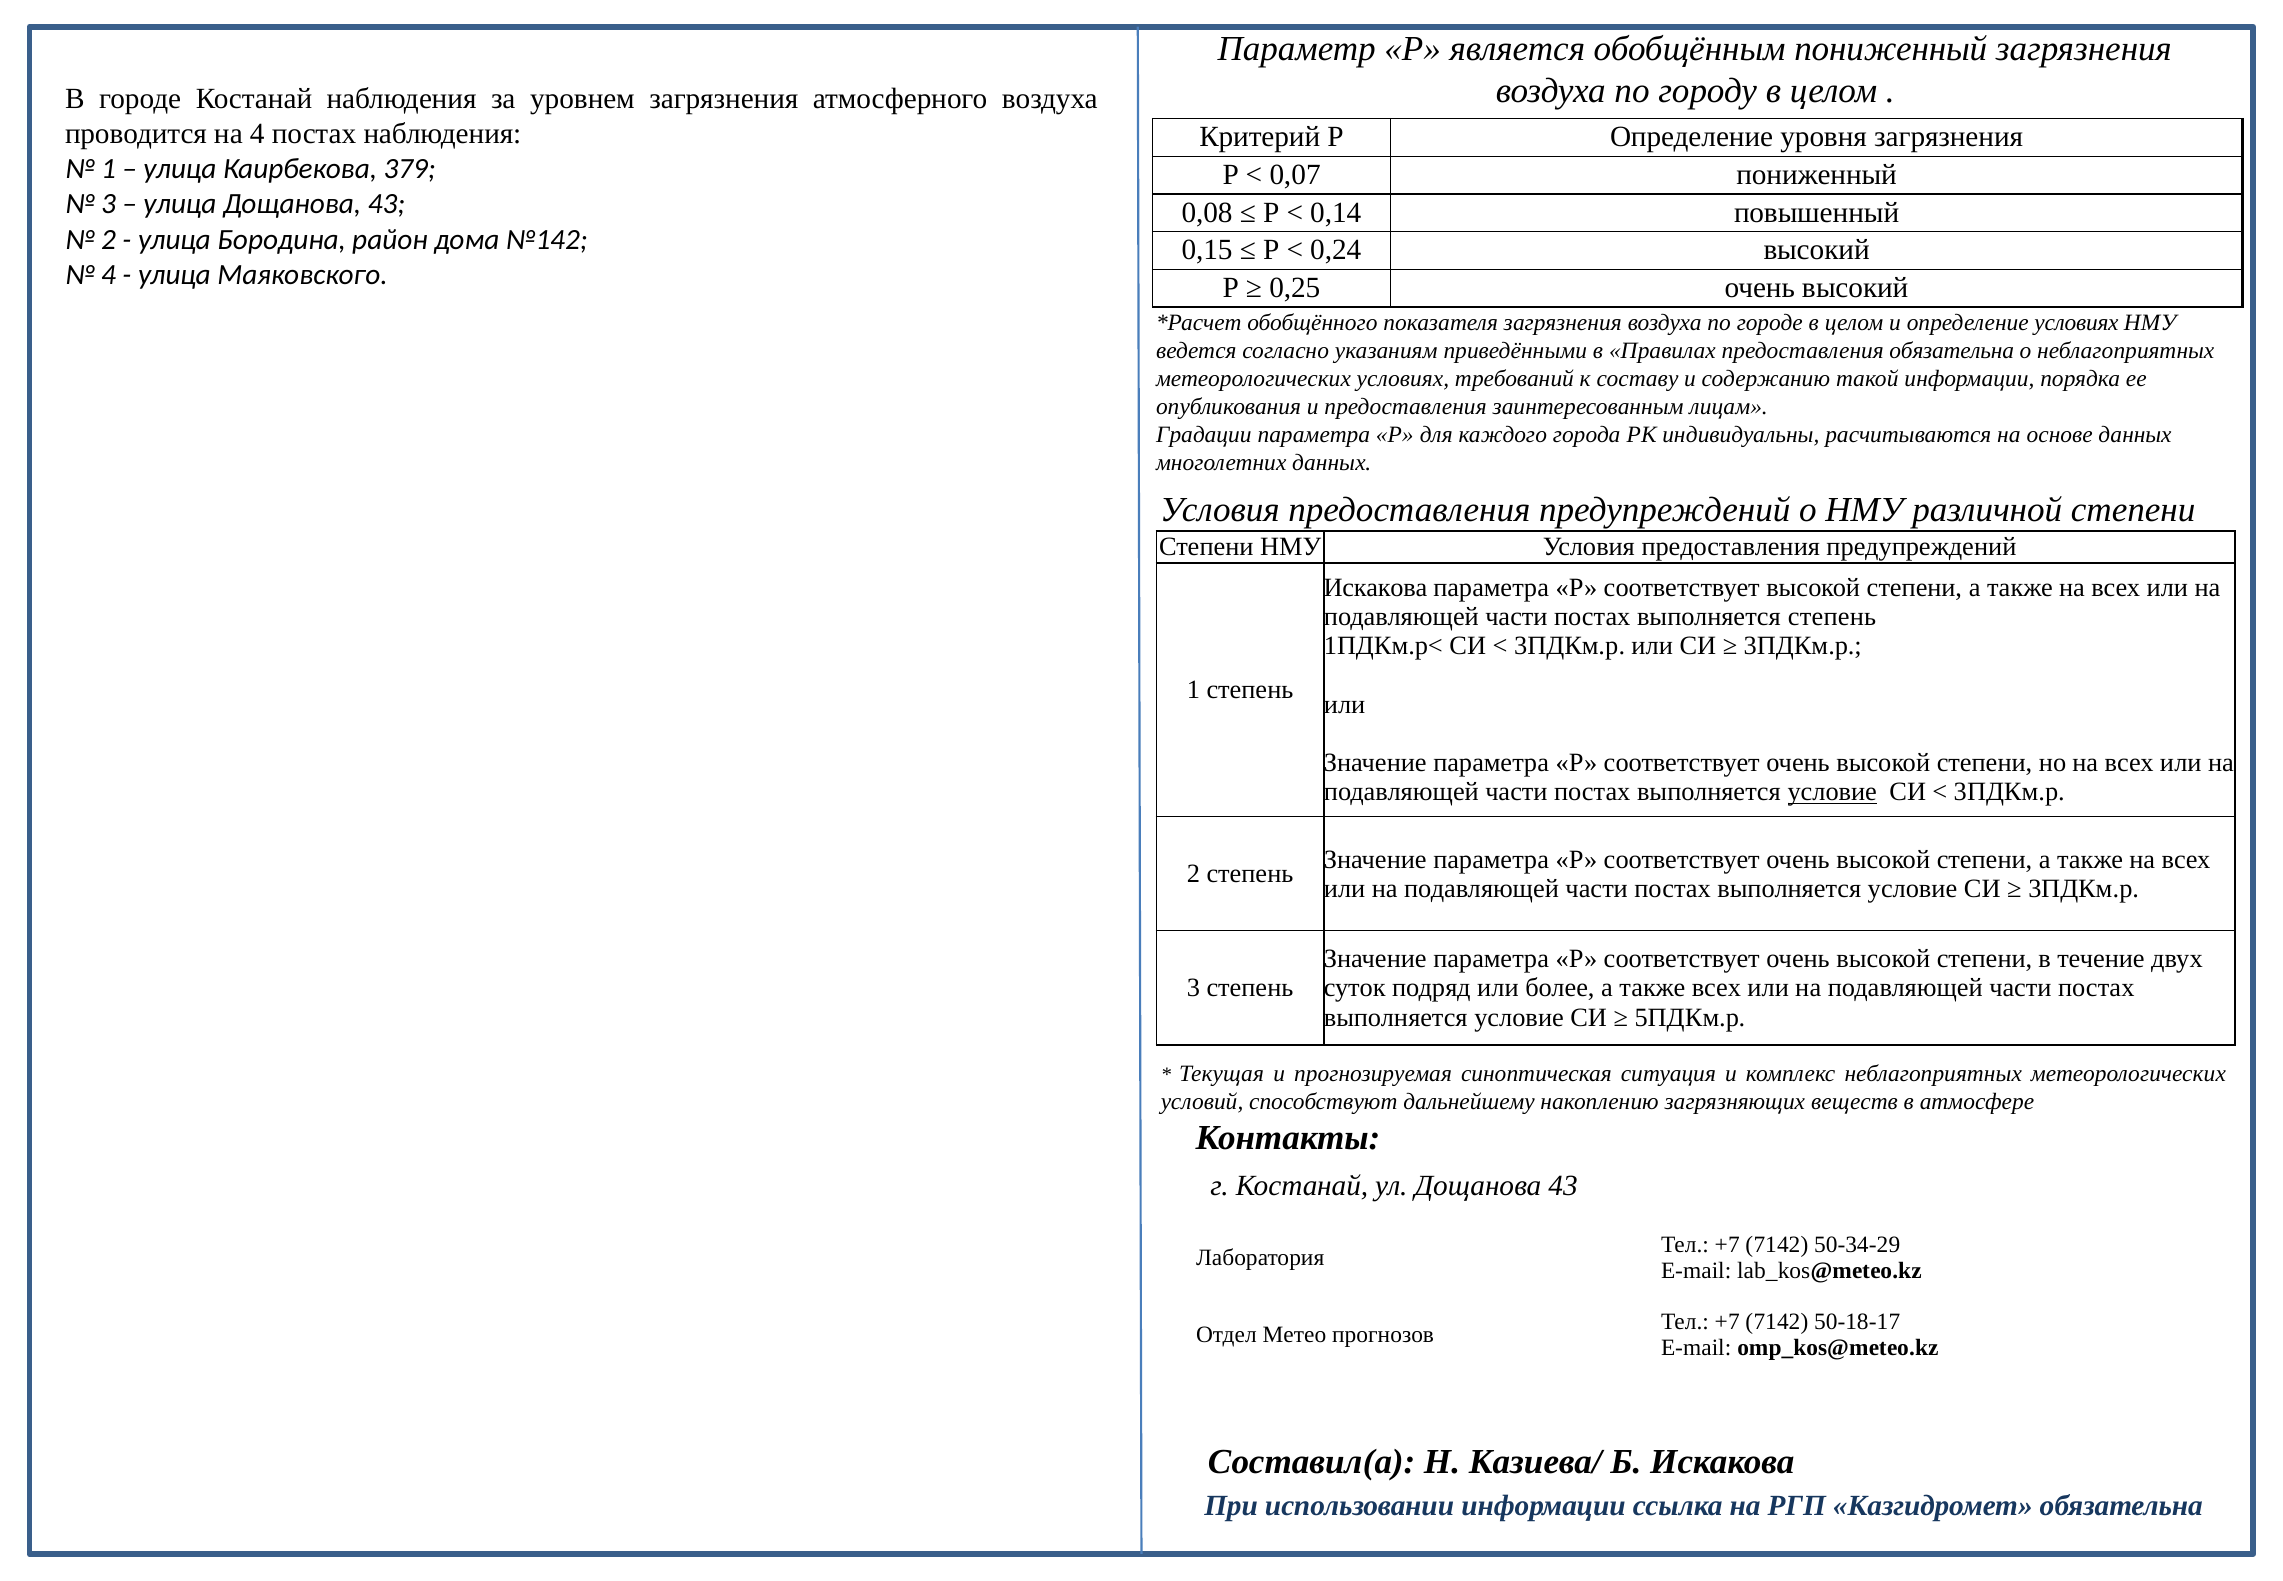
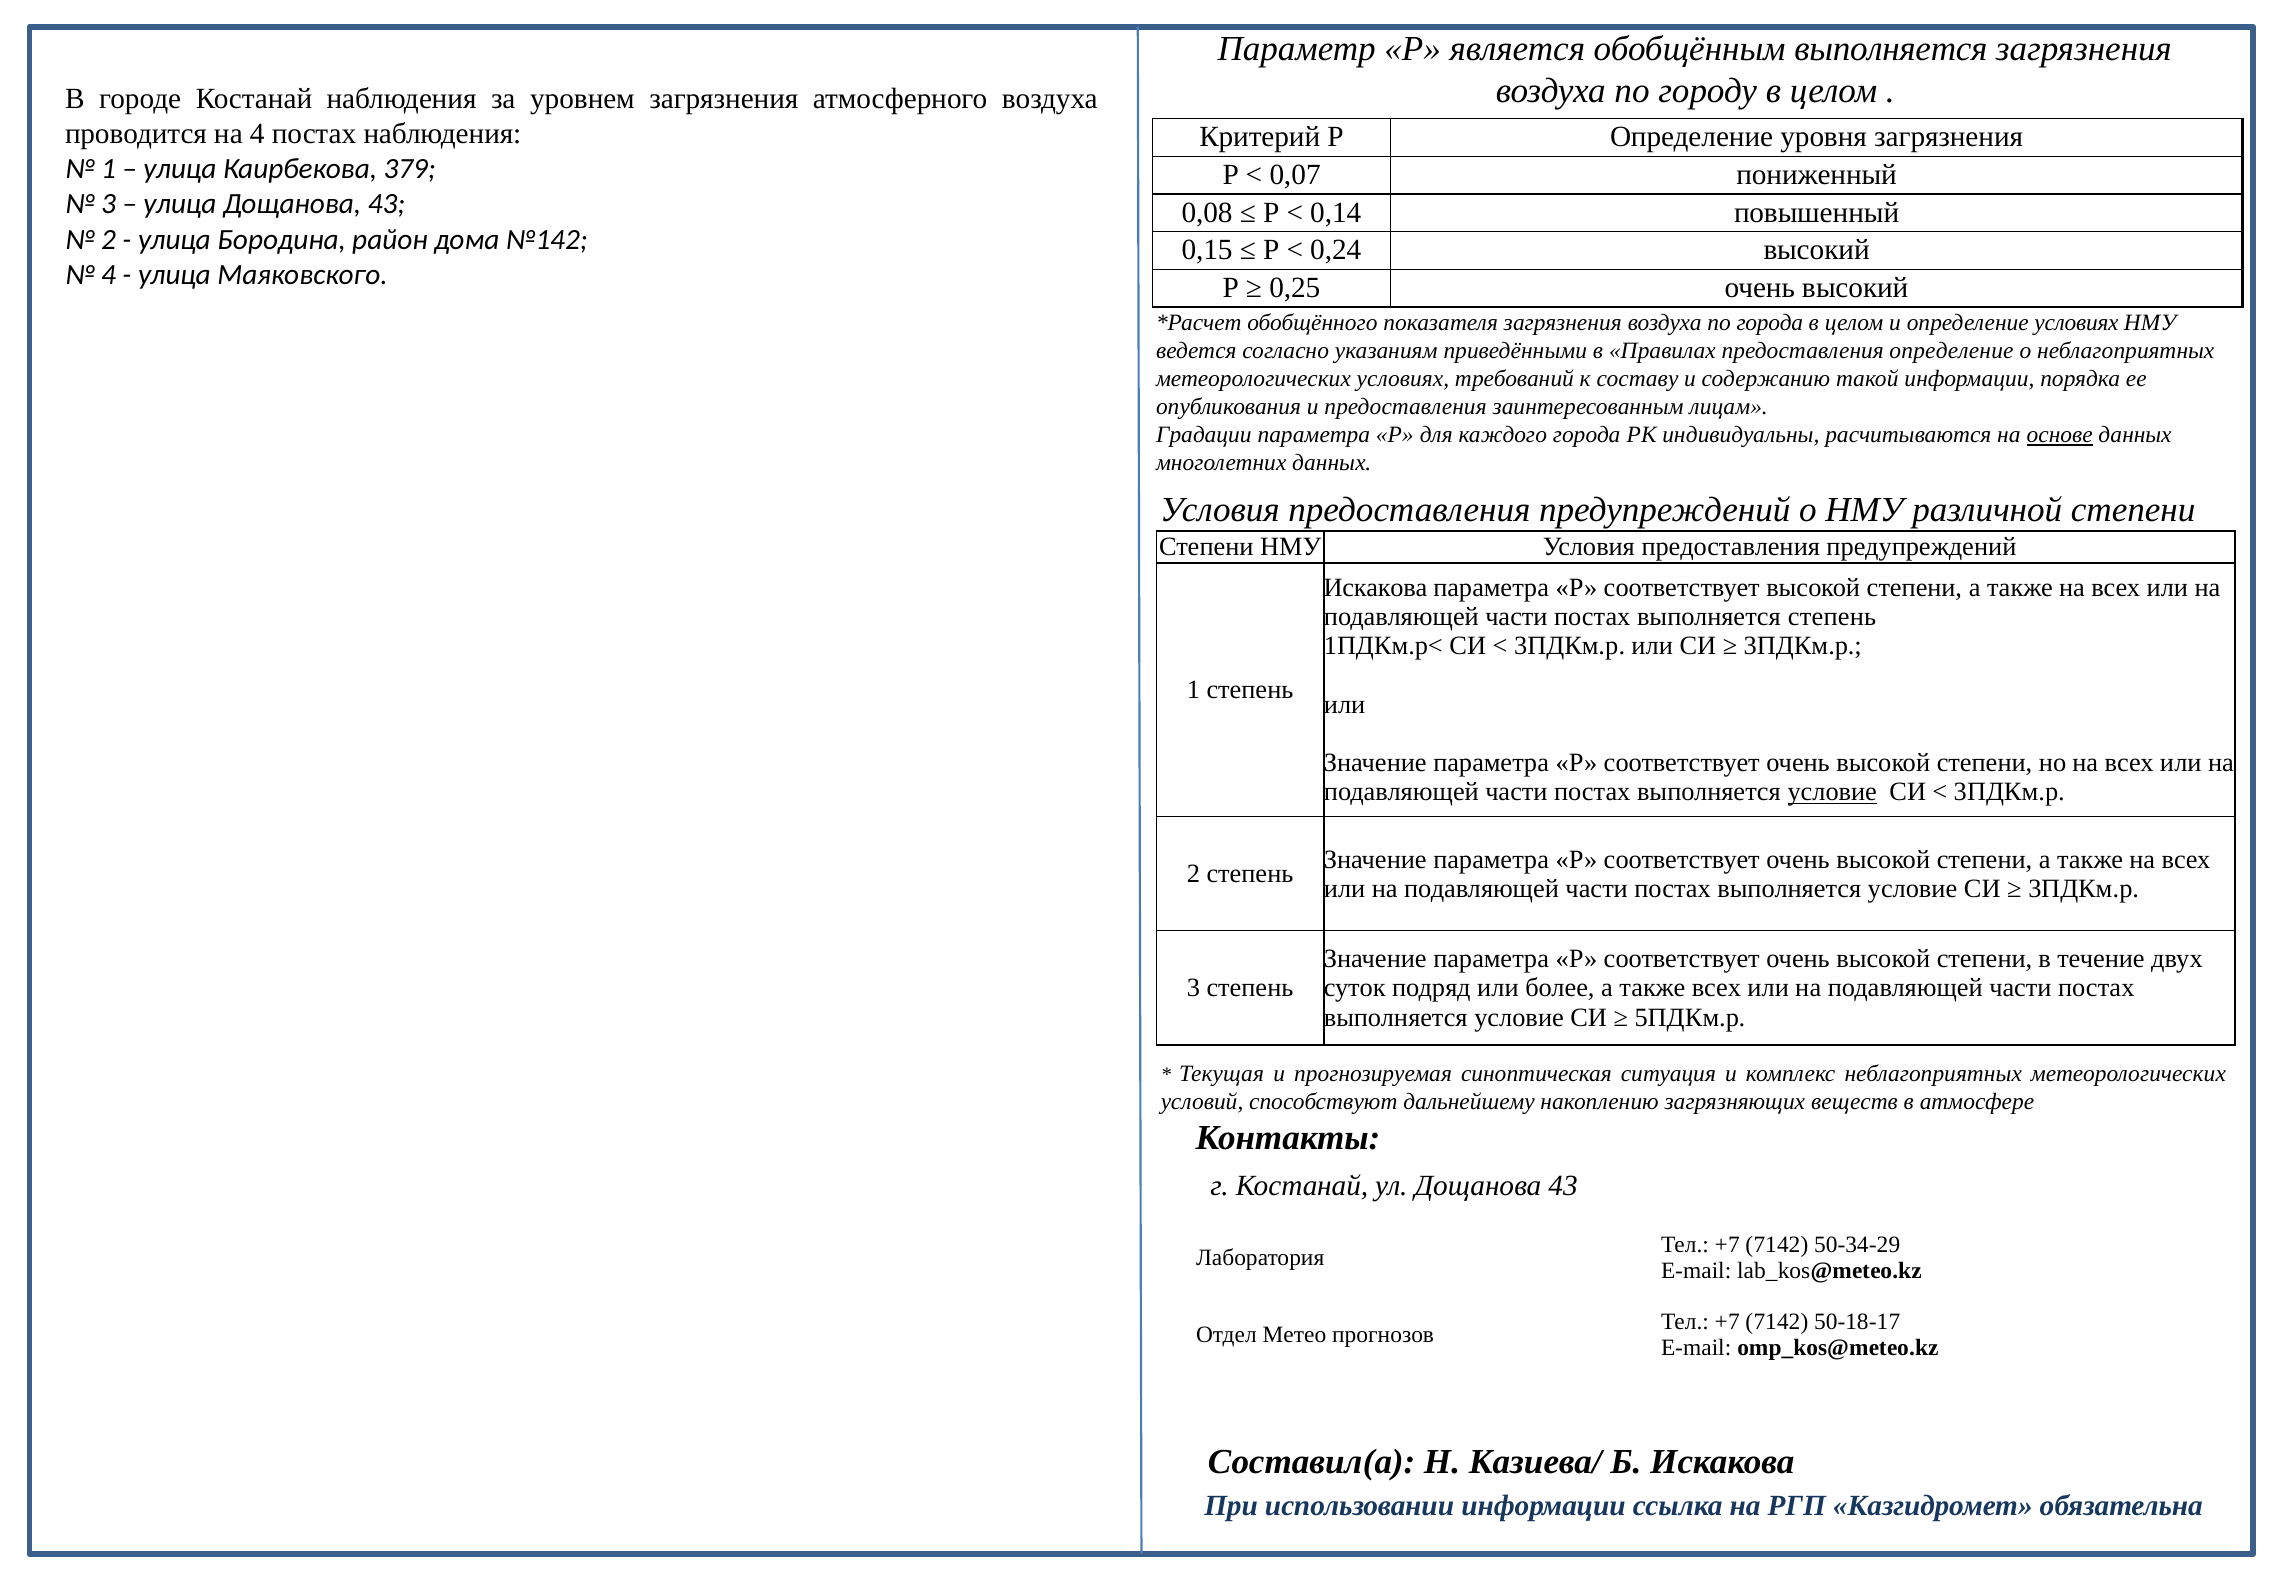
обобщённым пониженный: пониженный -> выполняется
по городе: городе -> города
предоставления обязательна: обязательна -> определение
основе underline: none -> present
